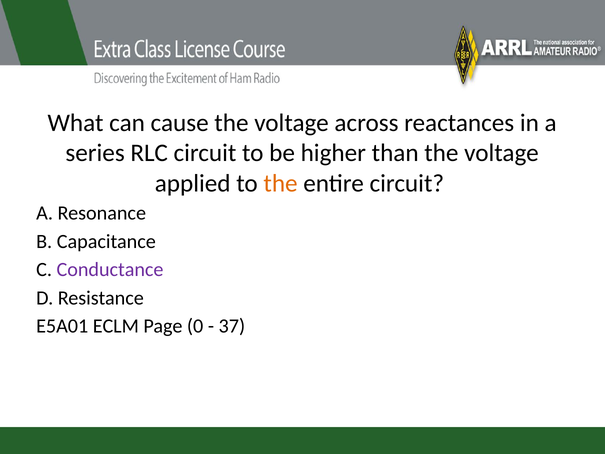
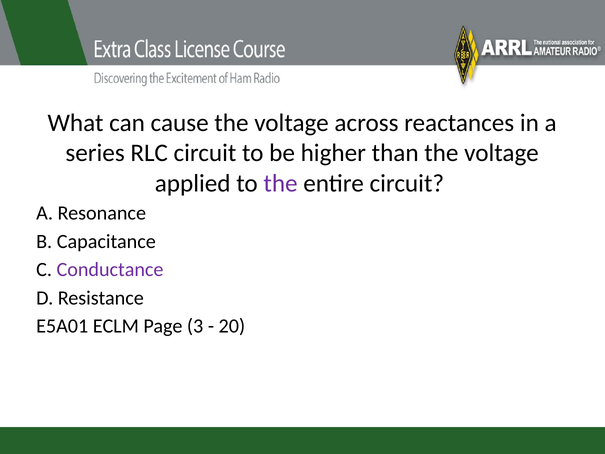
the at (281, 183) colour: orange -> purple
0: 0 -> 3
37: 37 -> 20
